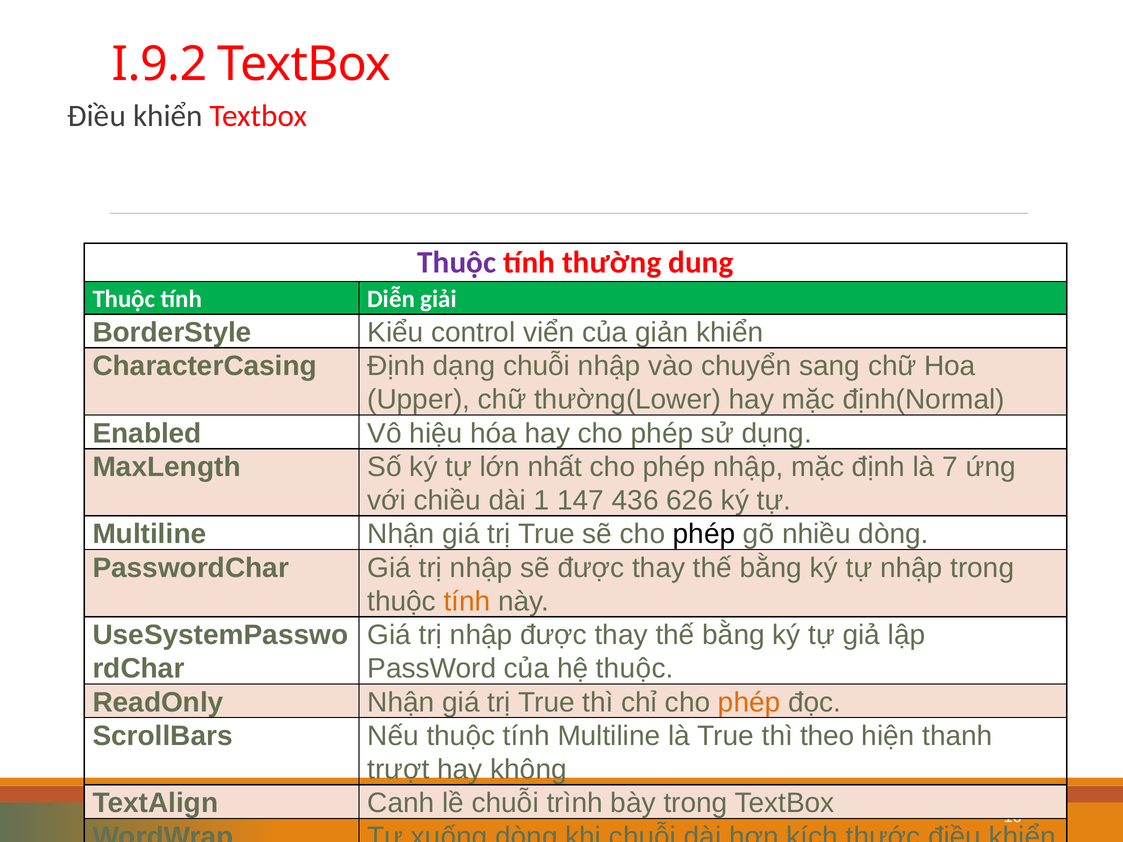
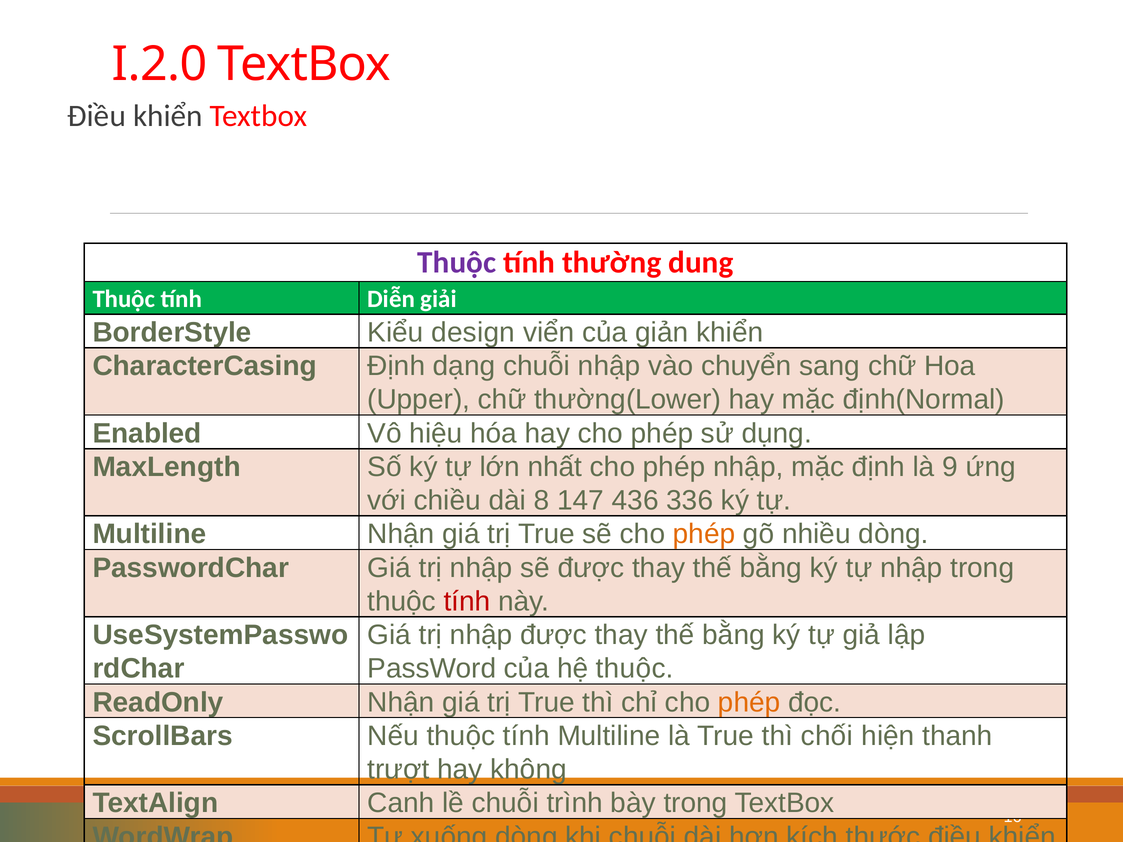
I.9.2: I.9.2 -> I.2.0
control: control -> design
7: 7 -> 9
1: 1 -> 8
626: 626 -> 336
phép at (704, 534) colour: black -> orange
tính at (467, 602) colour: orange -> red
theo: theo -> chối
